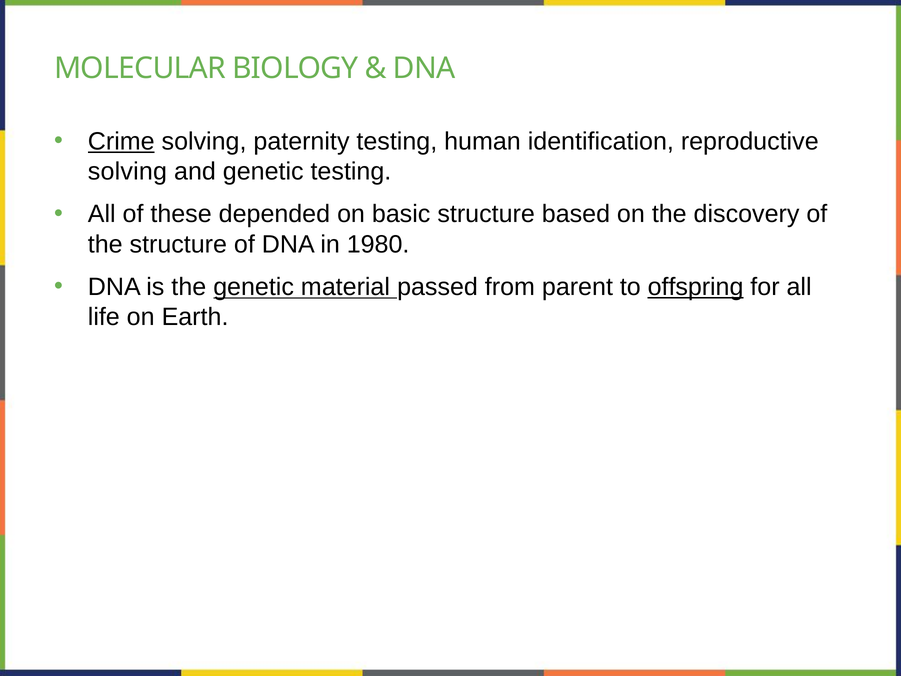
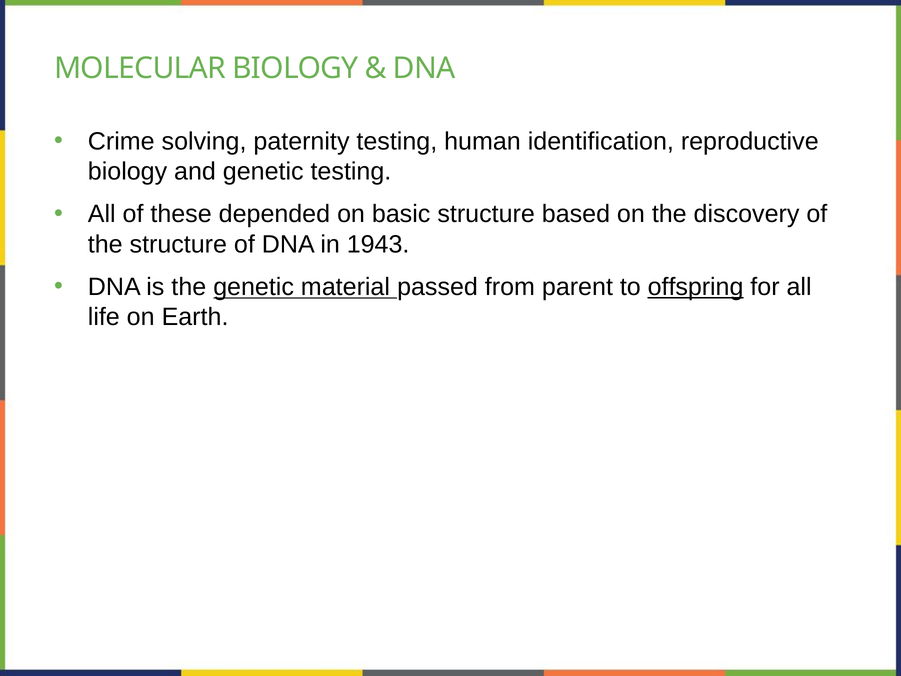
Crime underline: present -> none
solving at (127, 172): solving -> biology
1980: 1980 -> 1943
